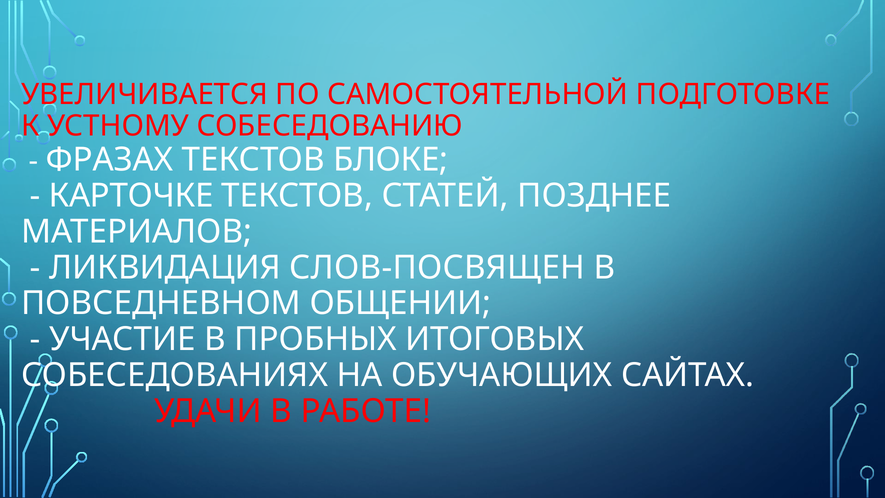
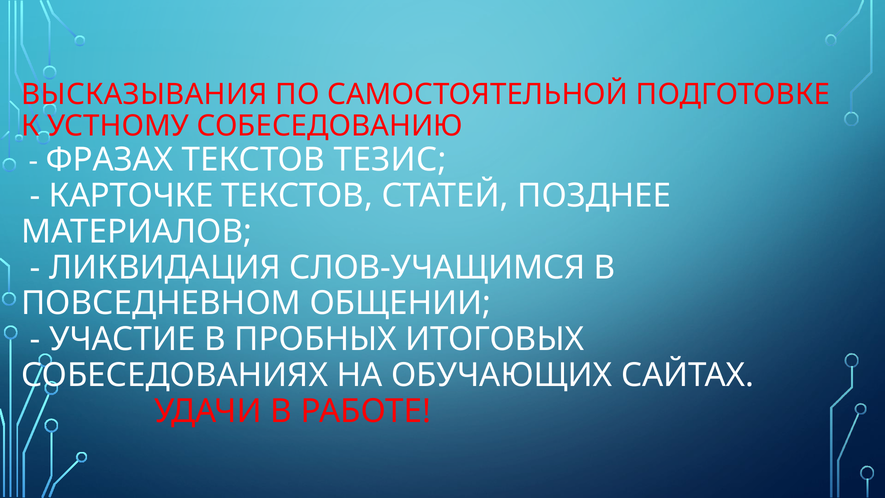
УВЕЛИЧИВАЕТСЯ: УВЕЛИЧИВАЕТСЯ -> ВЫСКАЗЫВАНИЯ
БЛОКЕ: БЛОКЕ -> ТЕЗИС
СЛОВ-ПОСВЯЩЕН: СЛОВ-ПОСВЯЩЕН -> СЛОВ-УЧАЩИМСЯ
